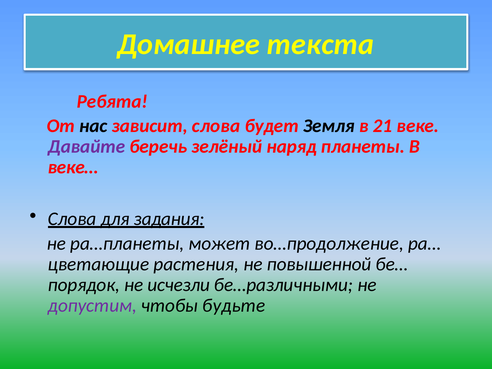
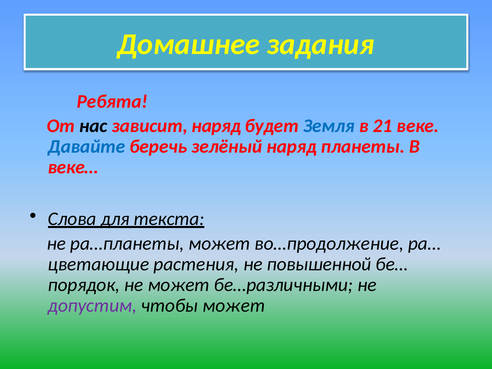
текста: текста -> задания
зависит слова: слова -> наряд
Земля colour: black -> blue
Давайте colour: purple -> blue
задания: задания -> текста
не исчезли: исчезли -> может
чтобы будьте: будьте -> может
